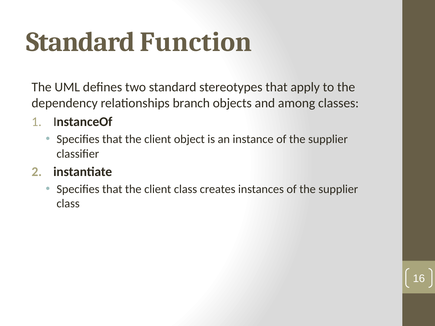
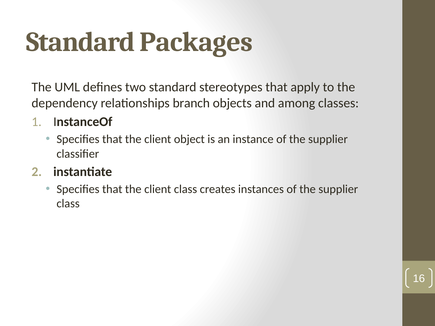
Function: Function -> Packages
